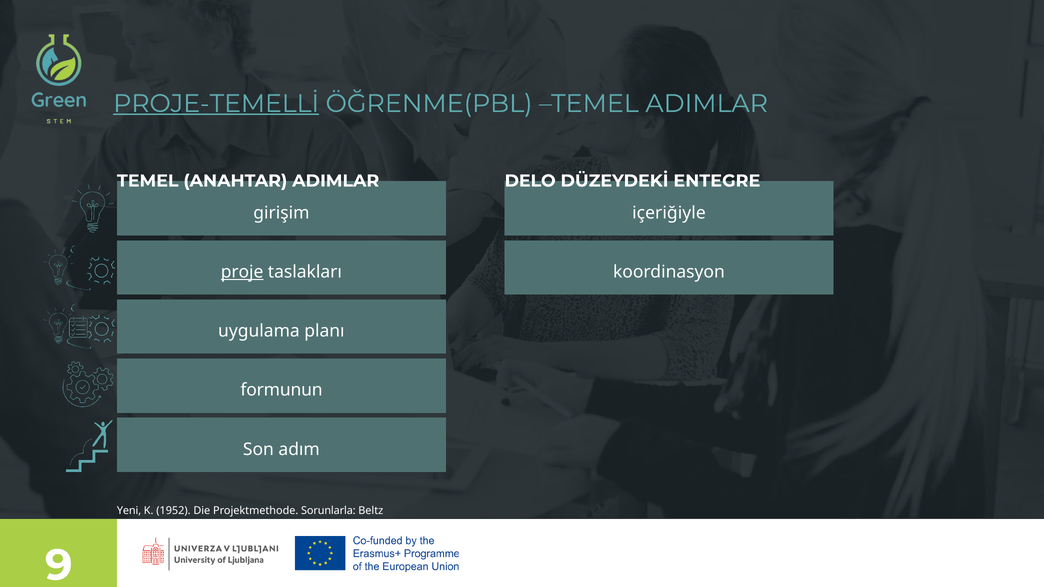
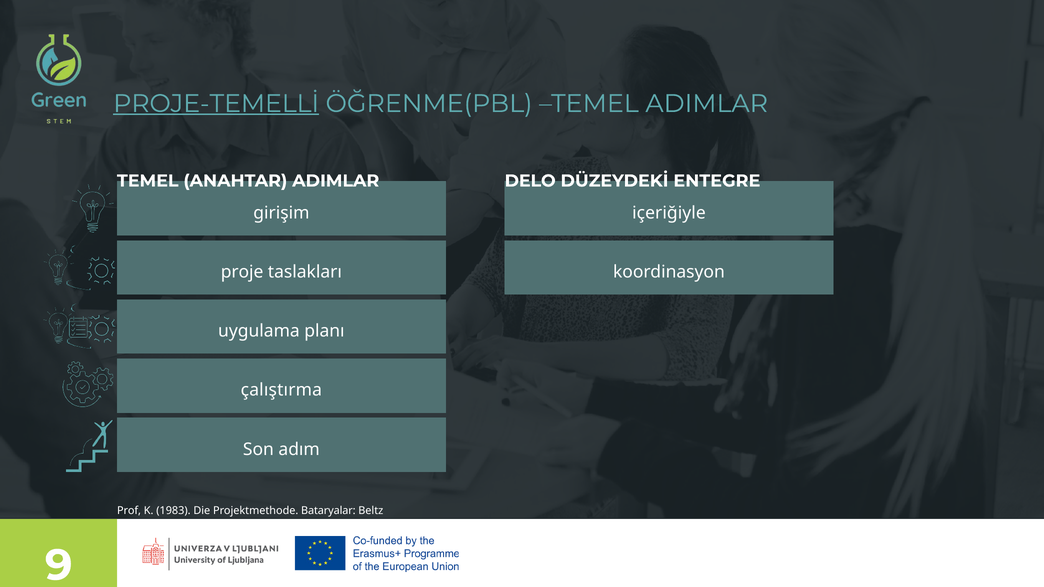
proje underline: present -> none
formunun: formunun -> çalıştırma
Yeni: Yeni -> Prof
1952: 1952 -> 1983
Sorunlarla: Sorunlarla -> Bataryalar
